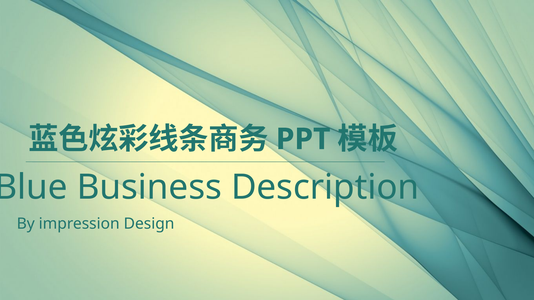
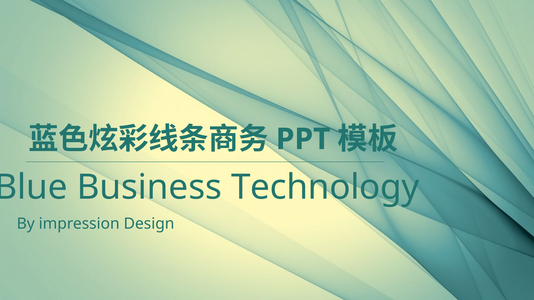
Description: Description -> Technology
